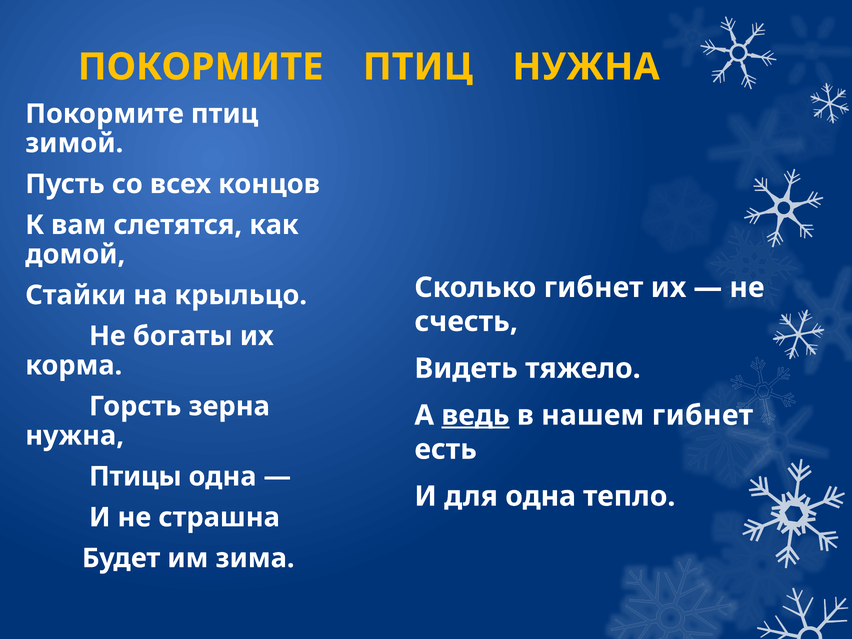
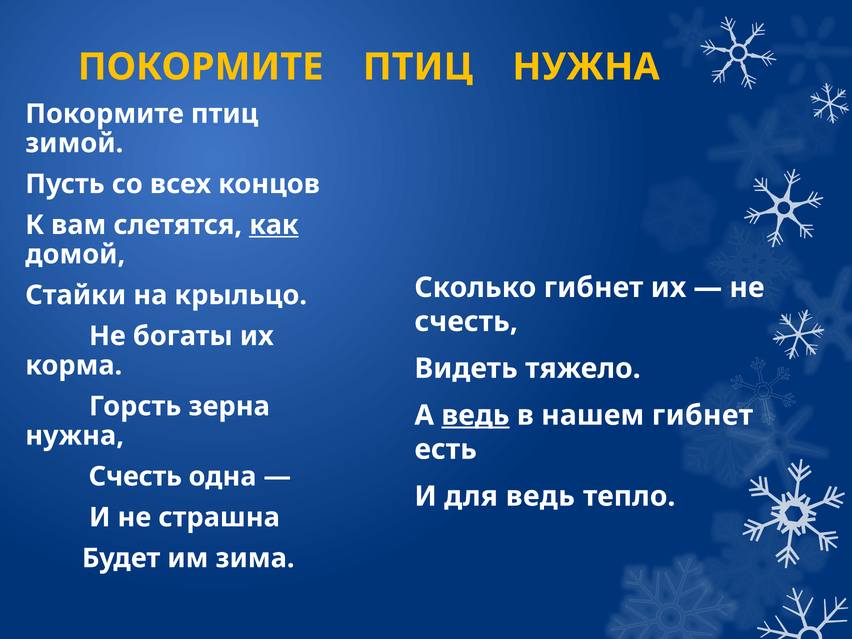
как underline: none -> present
Птицы at (135, 477): Птицы -> Счесть
для одна: одна -> ведь
